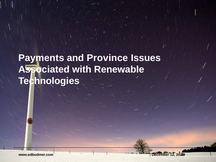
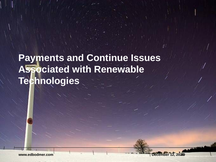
Province: Province -> Continue
